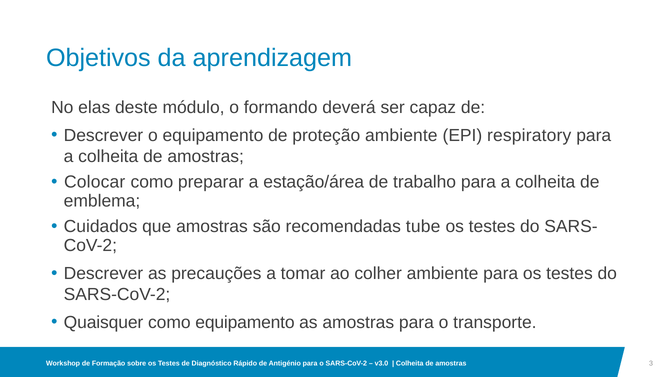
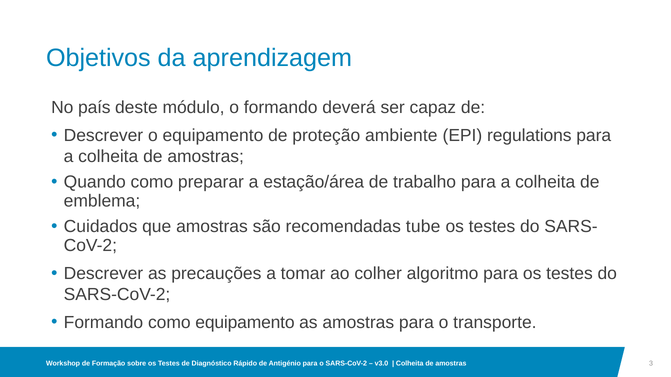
elas: elas -> país
respiratory: respiratory -> regulations
Colocar: Colocar -> Quando
colher ambiente: ambiente -> algoritmo
Quaisquer at (104, 323): Quaisquer -> Formando
